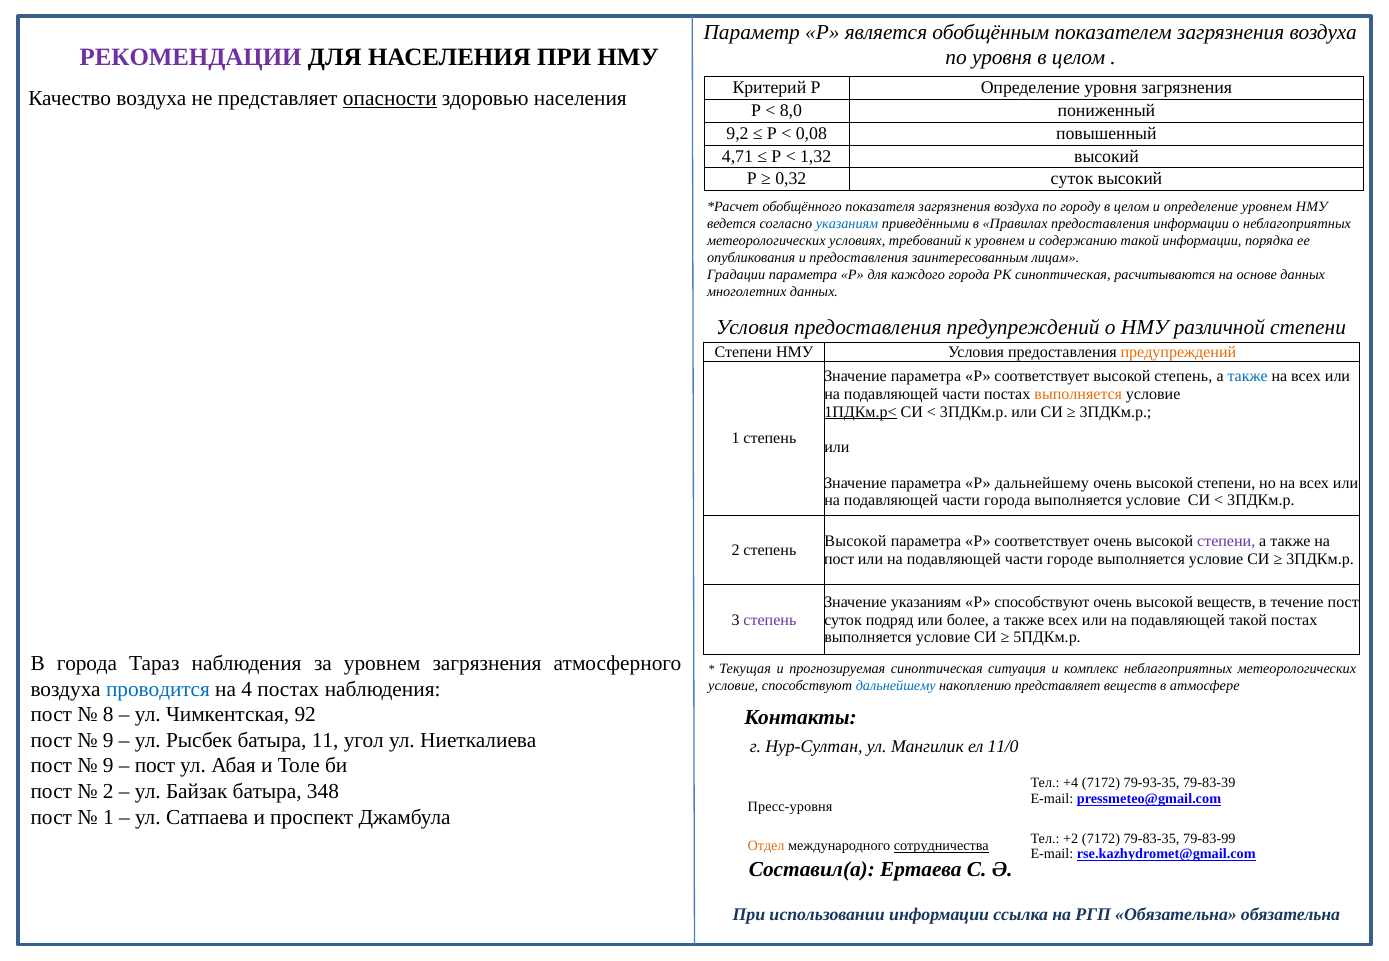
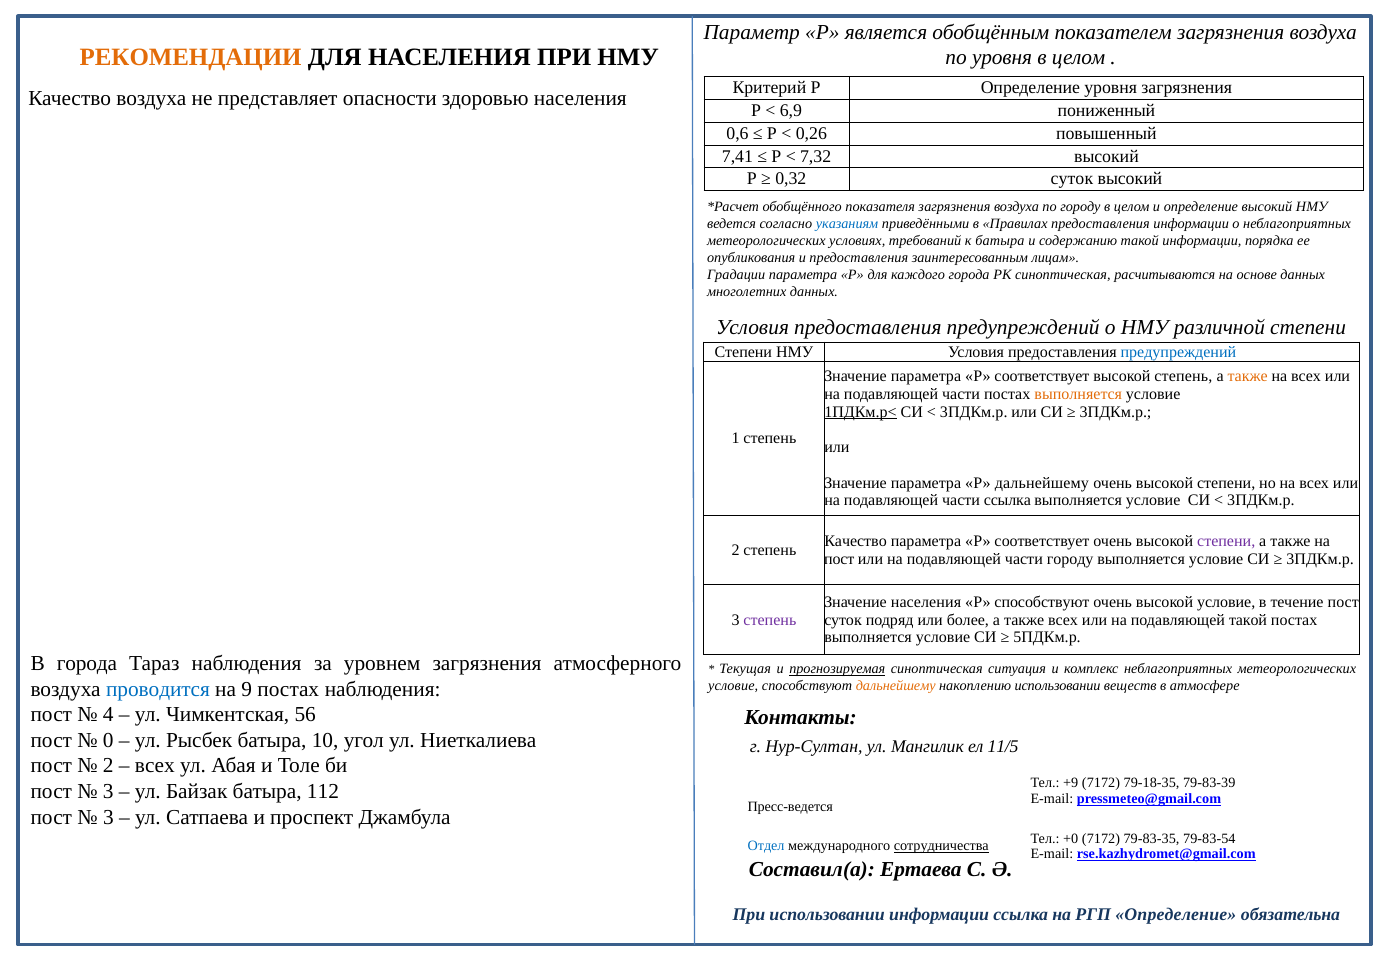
РЕКОМЕНДАЦИИ colour: purple -> orange
опасности underline: present -> none
8,0: 8,0 -> 6,9
9,2: 9,2 -> 0,6
0,08: 0,08 -> 0,26
4,71: 4,71 -> 7,41
1,32: 1,32 -> 7,32
определение уровнем: уровнем -> высокий
к уровнем: уровнем -> батыра
предупреждений at (1178, 352) colour: orange -> blue
также at (1248, 377) colour: blue -> orange
части города: города -> ссылка
Высокой at (855, 542): Высокой -> Качество
части городе: городе -> городу
Значение указаниям: указаниям -> населения
высокой веществ: веществ -> условие
прогнозируемая underline: none -> present
4: 4 -> 9
дальнейшему at (896, 686) colour: blue -> orange
накоплению представляет: представляет -> использовании
8: 8 -> 4
92: 92 -> 56
9 at (108, 741): 9 -> 0
11: 11 -> 10
11/0: 11/0 -> 11/5
9 at (108, 766): 9 -> 2
пост at (155, 766): пост -> всех
+4: +4 -> +9
79-93-35: 79-93-35 -> 79-18-35
2 at (108, 792): 2 -> 3
348: 348 -> 112
Пресс-уровня: Пресс-уровня -> Пресс-ведется
1 at (108, 818): 1 -> 3
+2: +2 -> +0
79-83-99: 79-83-99 -> 79-83-54
Отдел colour: orange -> blue
РГП Обязательна: Обязательна -> Определение
